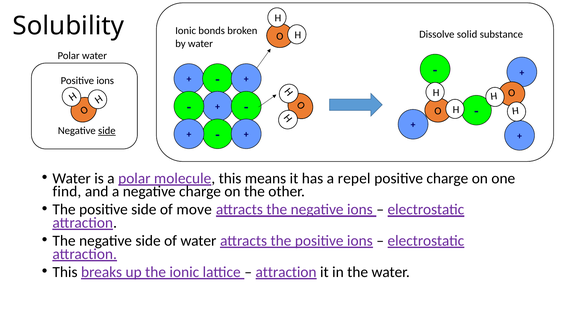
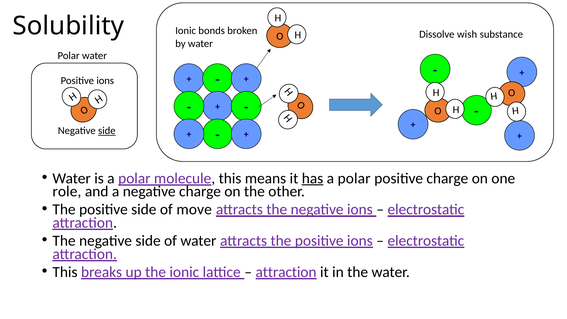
solid: solid -> wish
has underline: none -> present
repel at (354, 178): repel -> polar
find: find -> role
